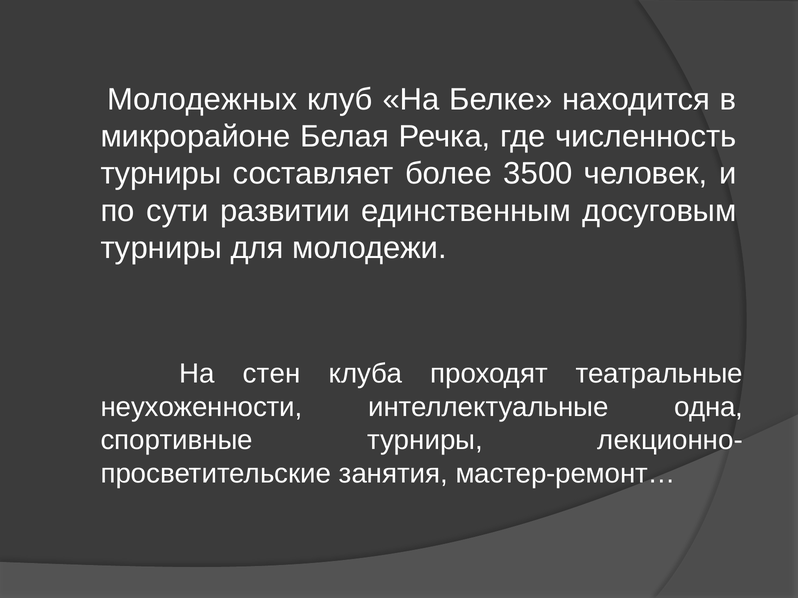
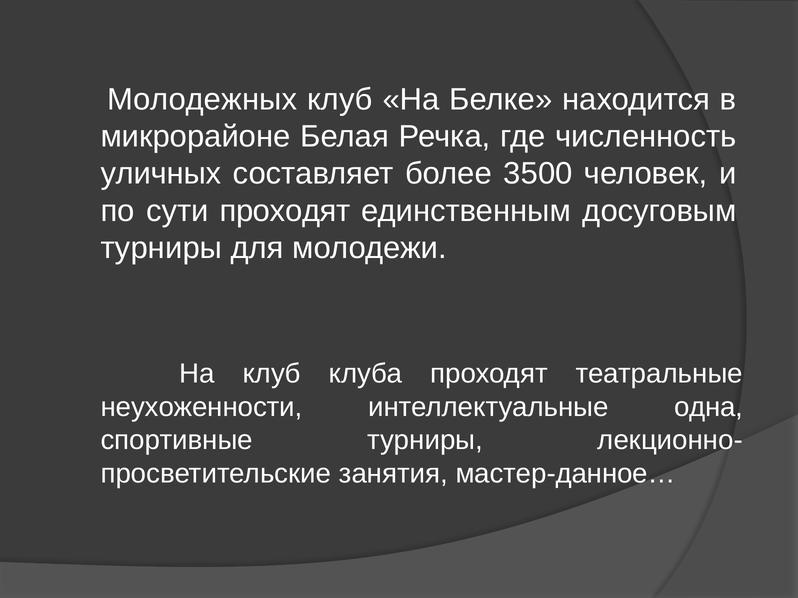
турниры at (161, 174): турниры -> уличных
сути развитии: развитии -> проходят
На стен: стен -> клуб
мастер-ремонт…: мастер-ремонт… -> мастер-данное…
